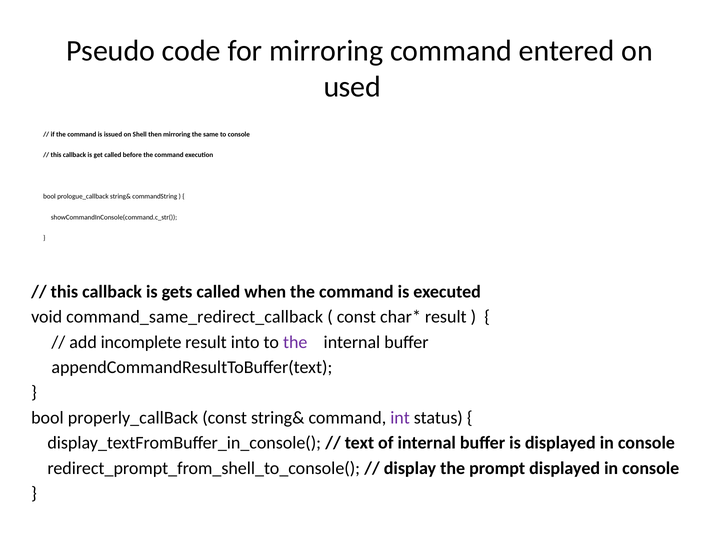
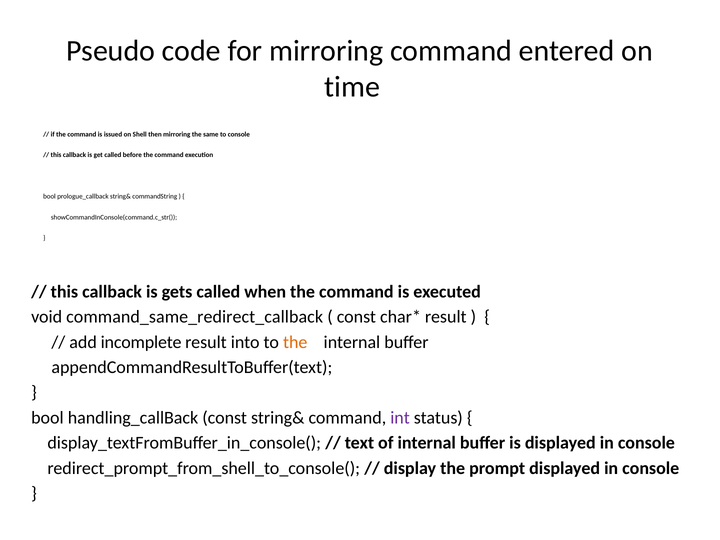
used: used -> time
the at (295, 342) colour: purple -> orange
properly_callBack: properly_callBack -> handling_callBack
